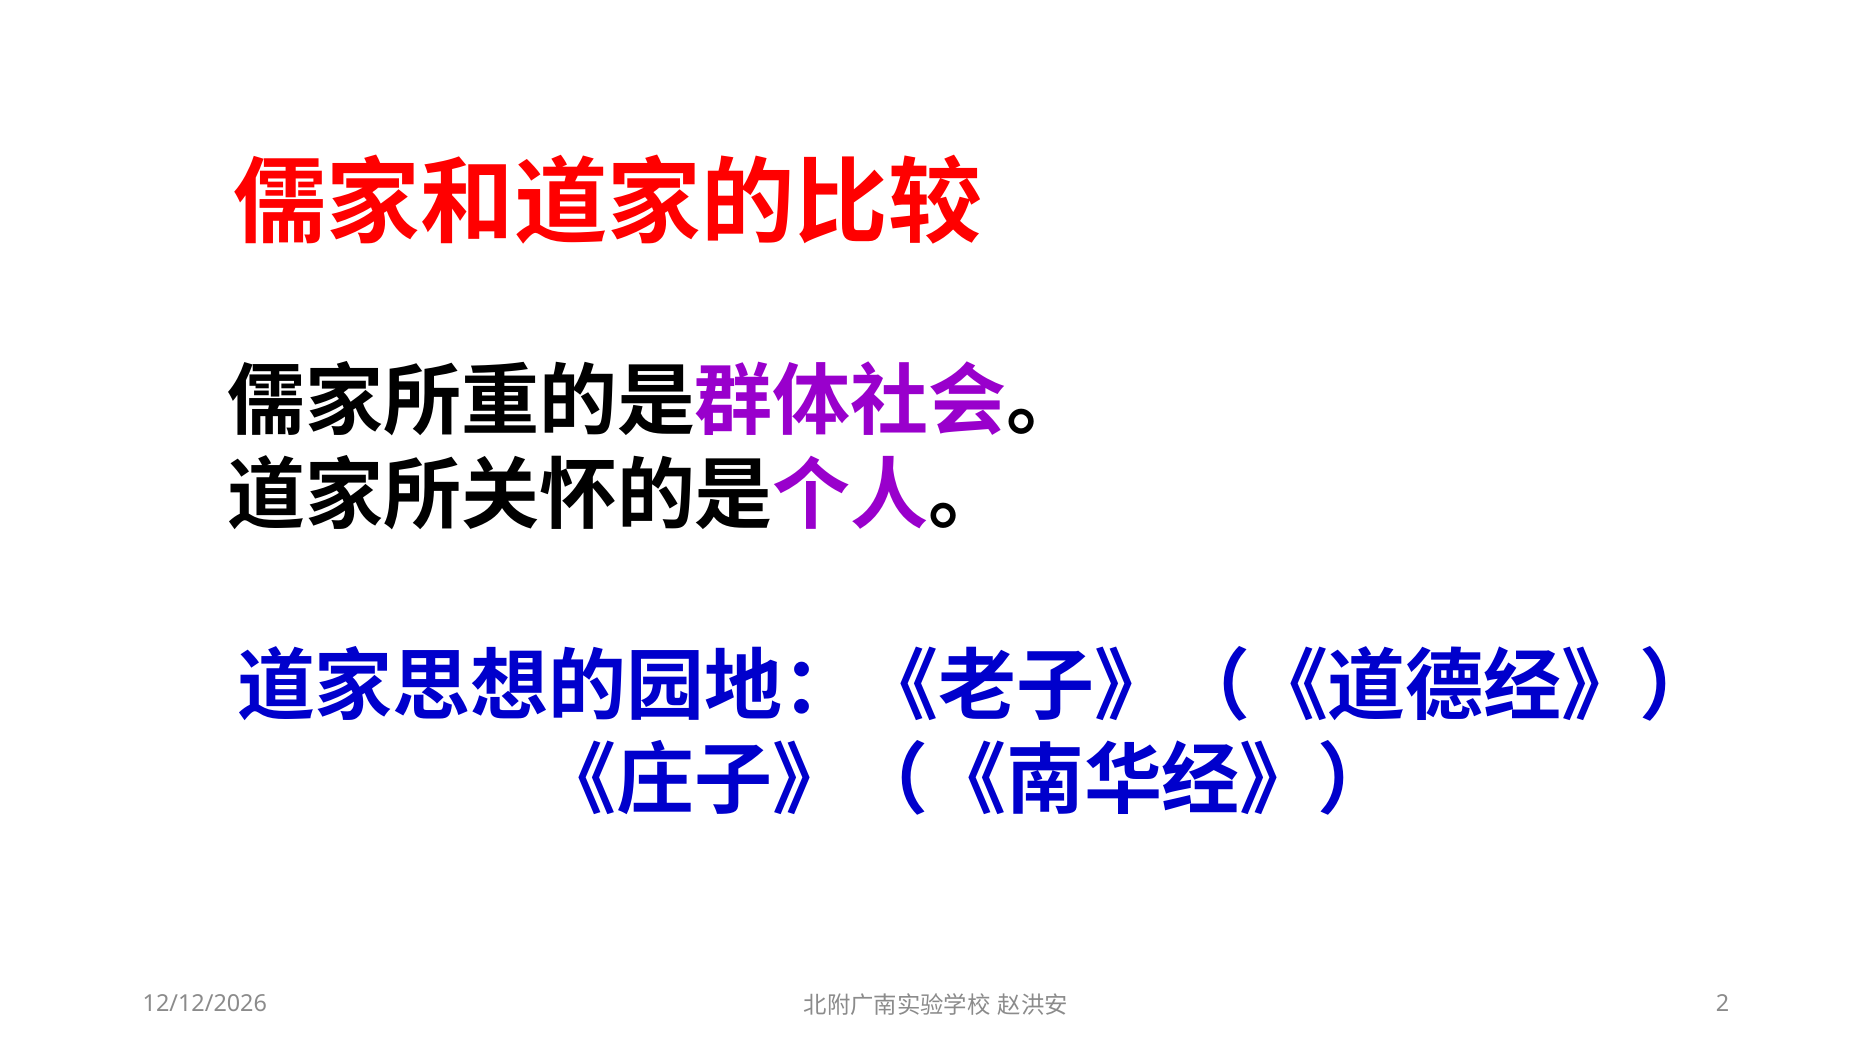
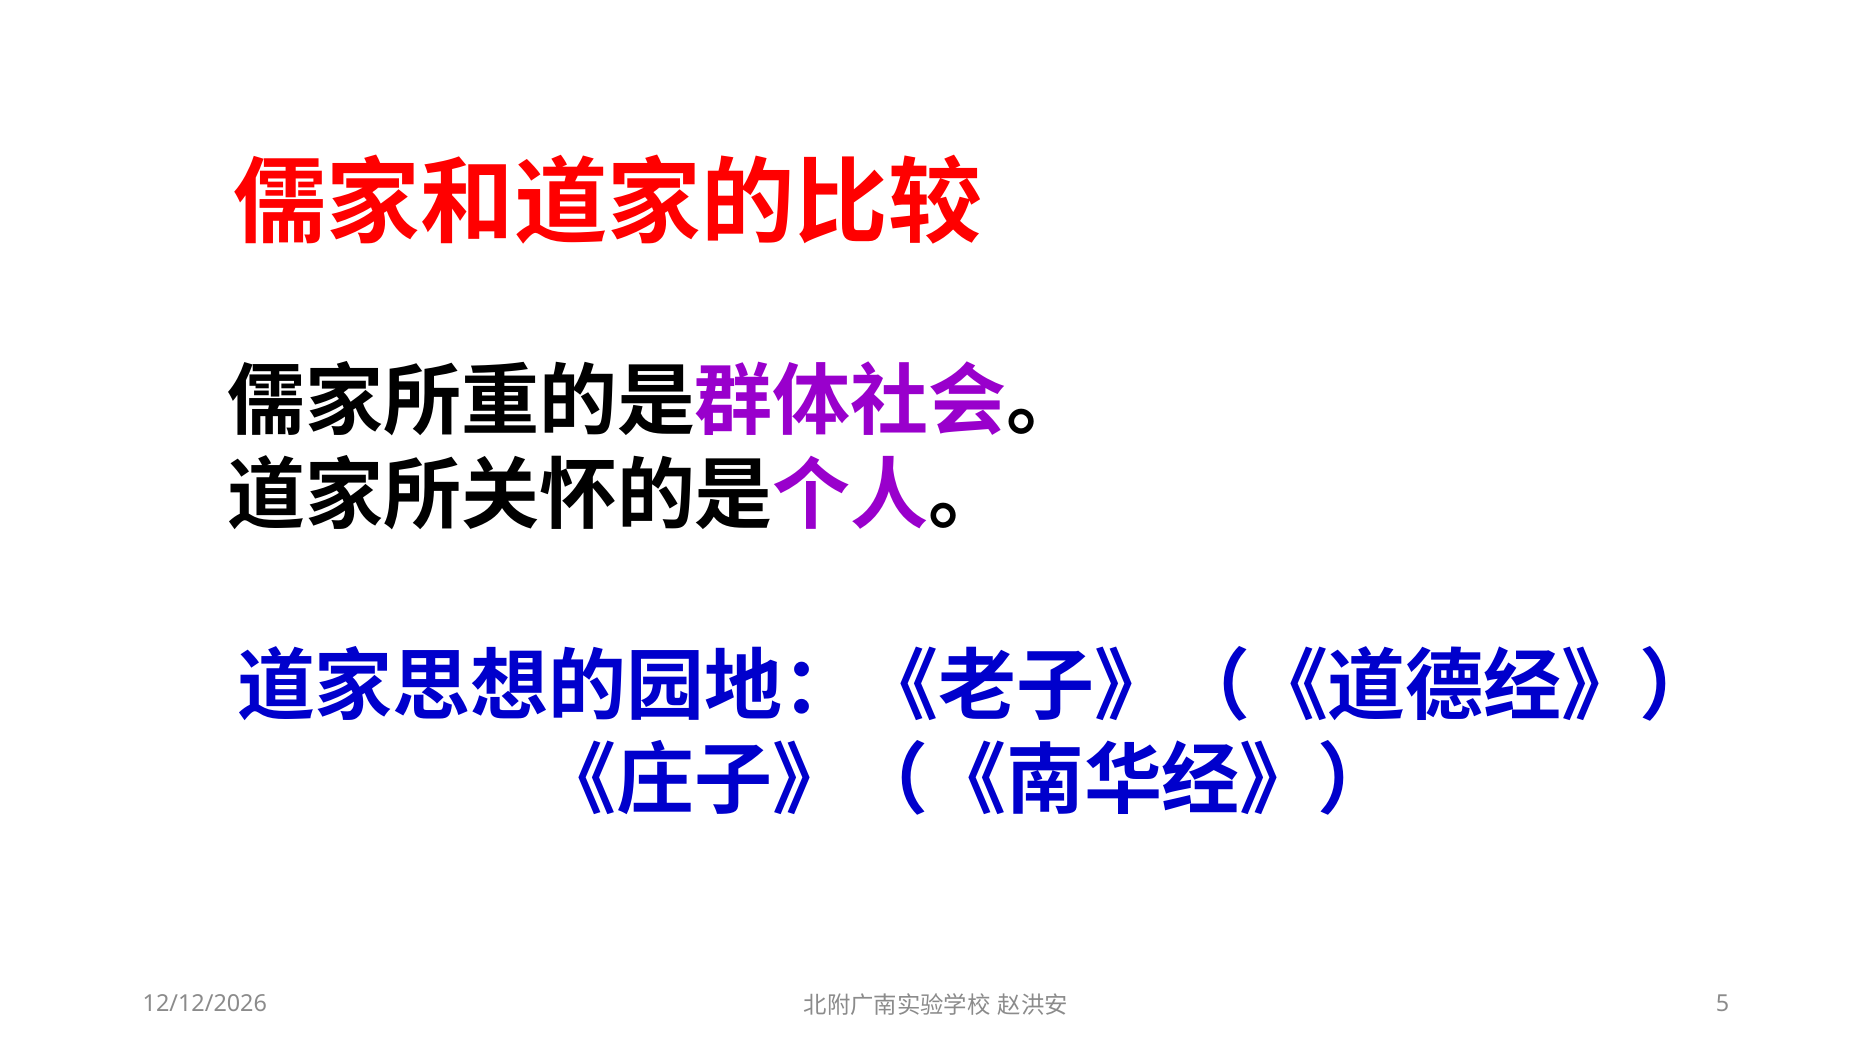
2: 2 -> 5
